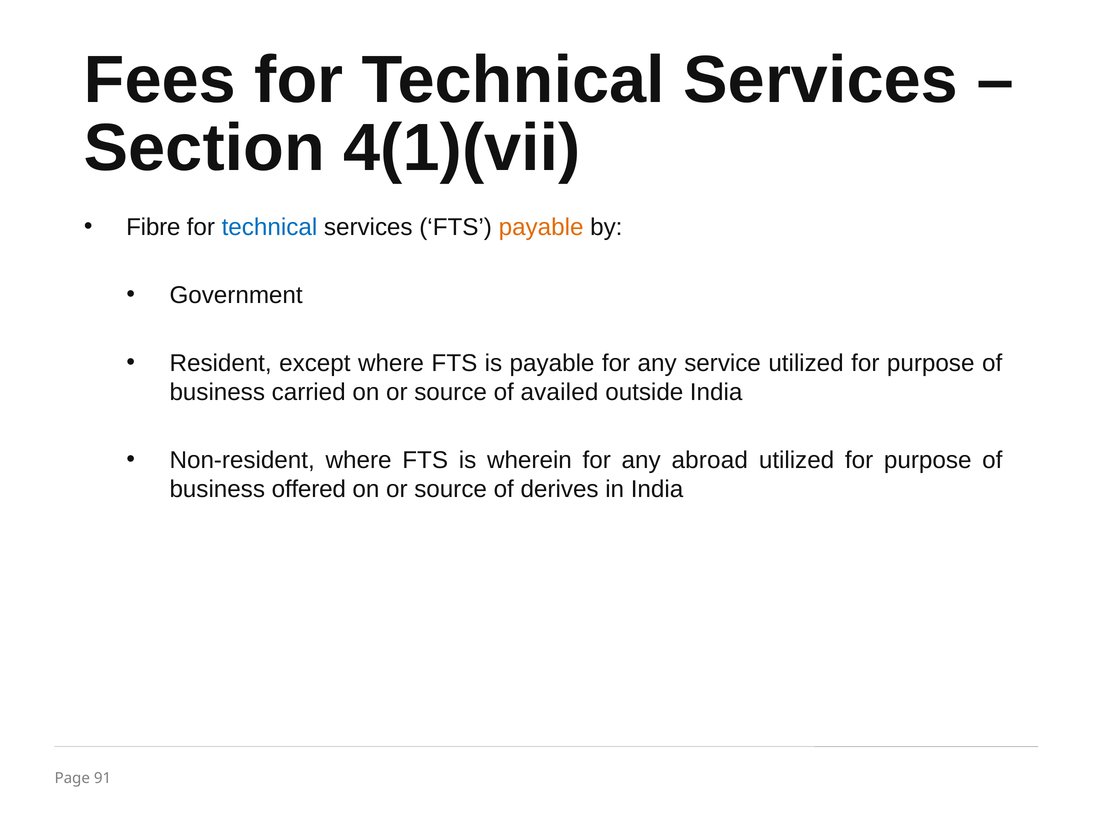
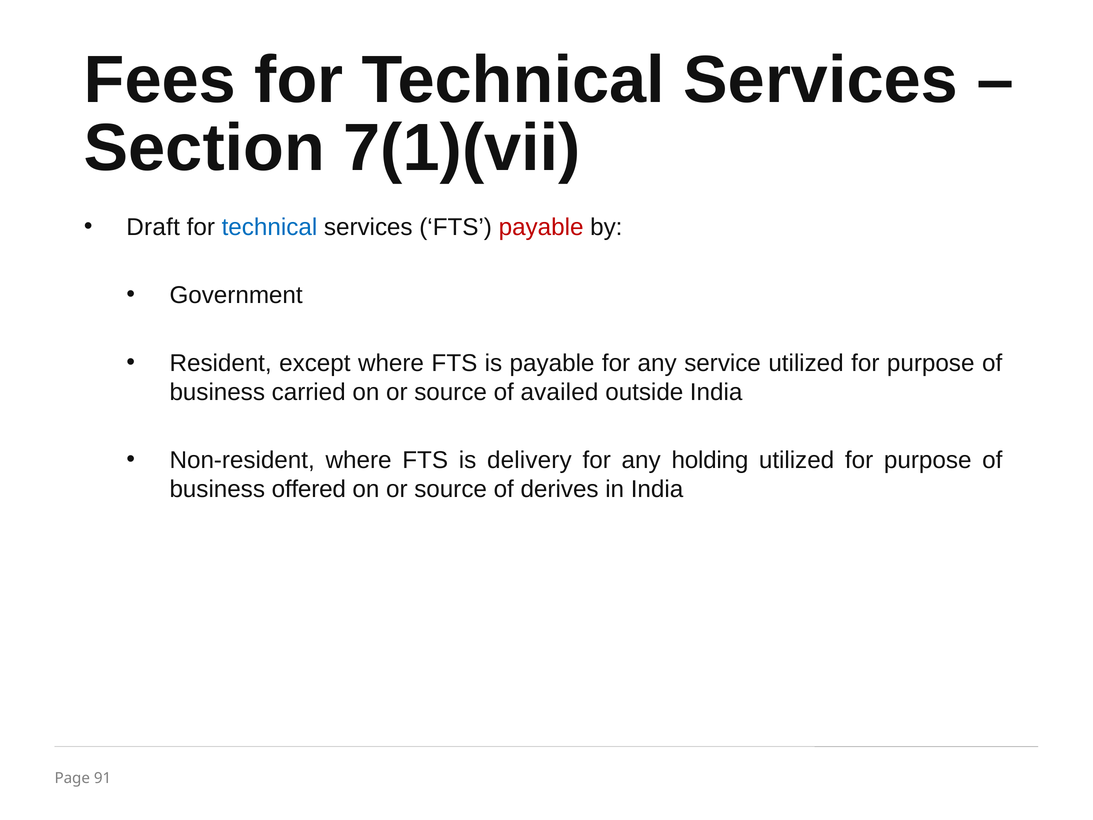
4(1)(vii: 4(1)(vii -> 7(1)(vii
Fibre: Fibre -> Draft
payable at (541, 227) colour: orange -> red
wherein: wherein -> delivery
abroad: abroad -> holding
